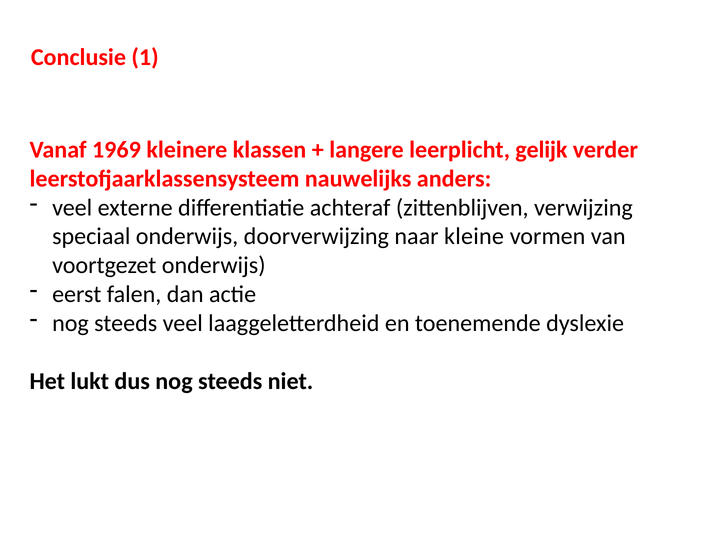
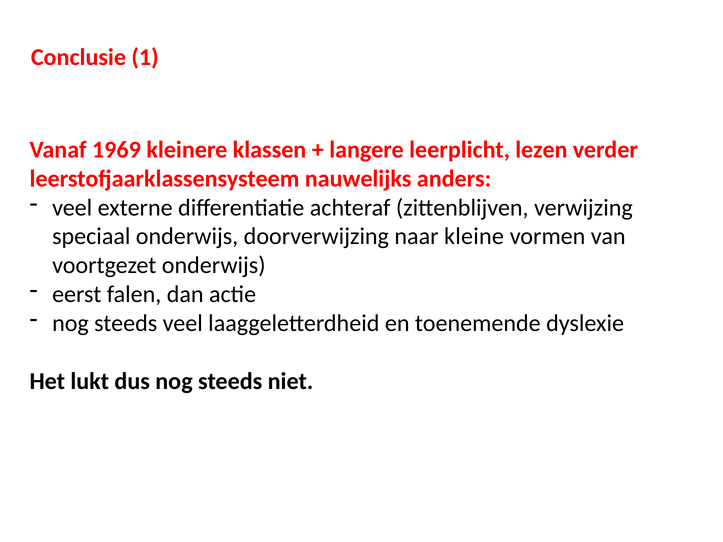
gelijk: gelijk -> lezen
